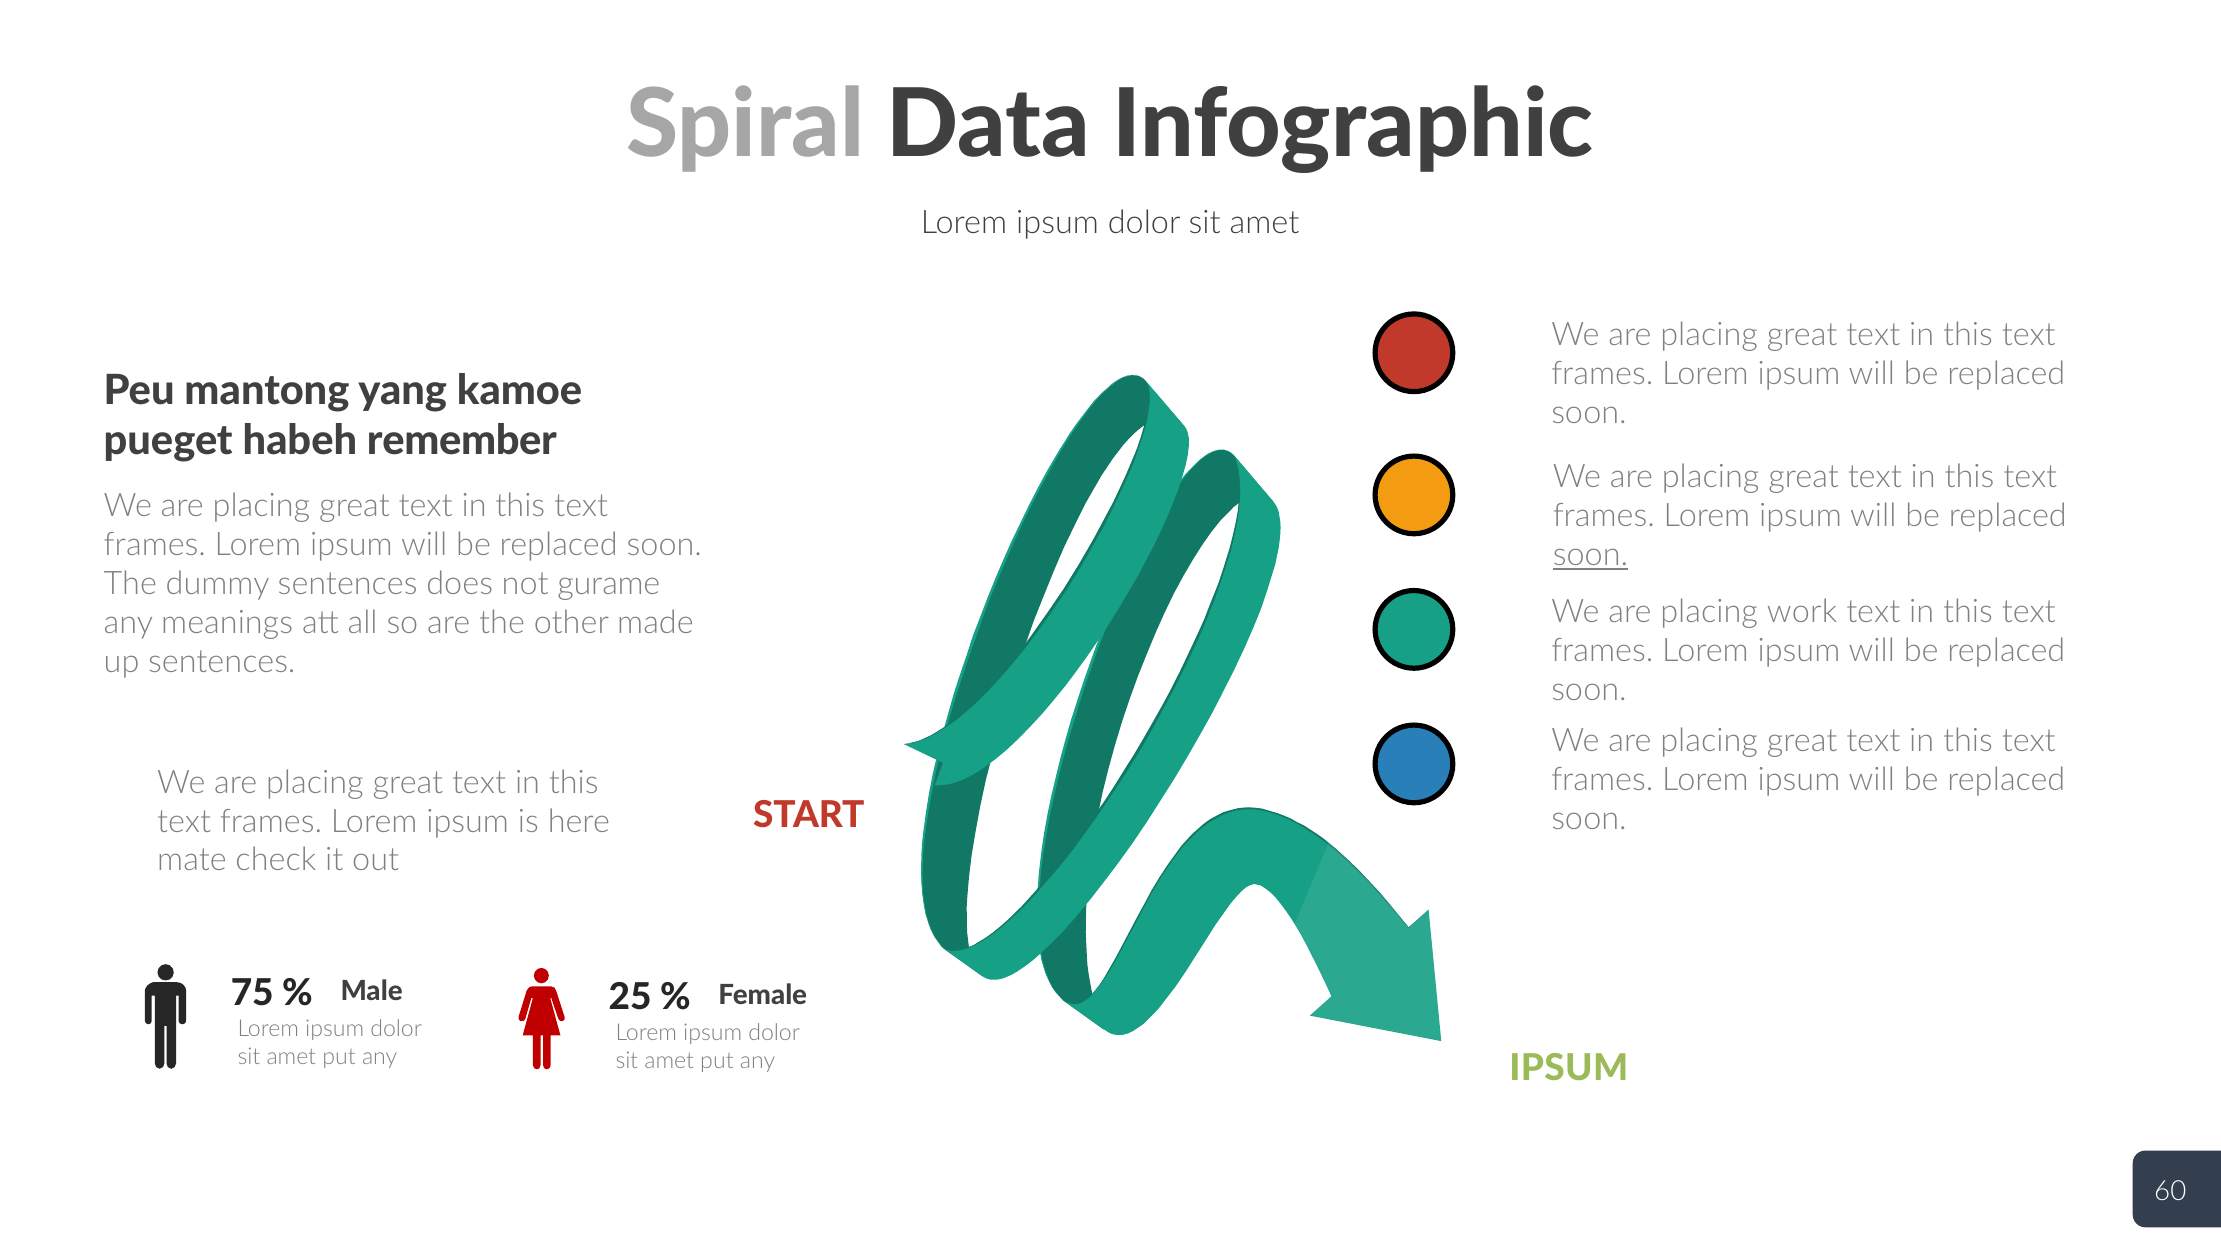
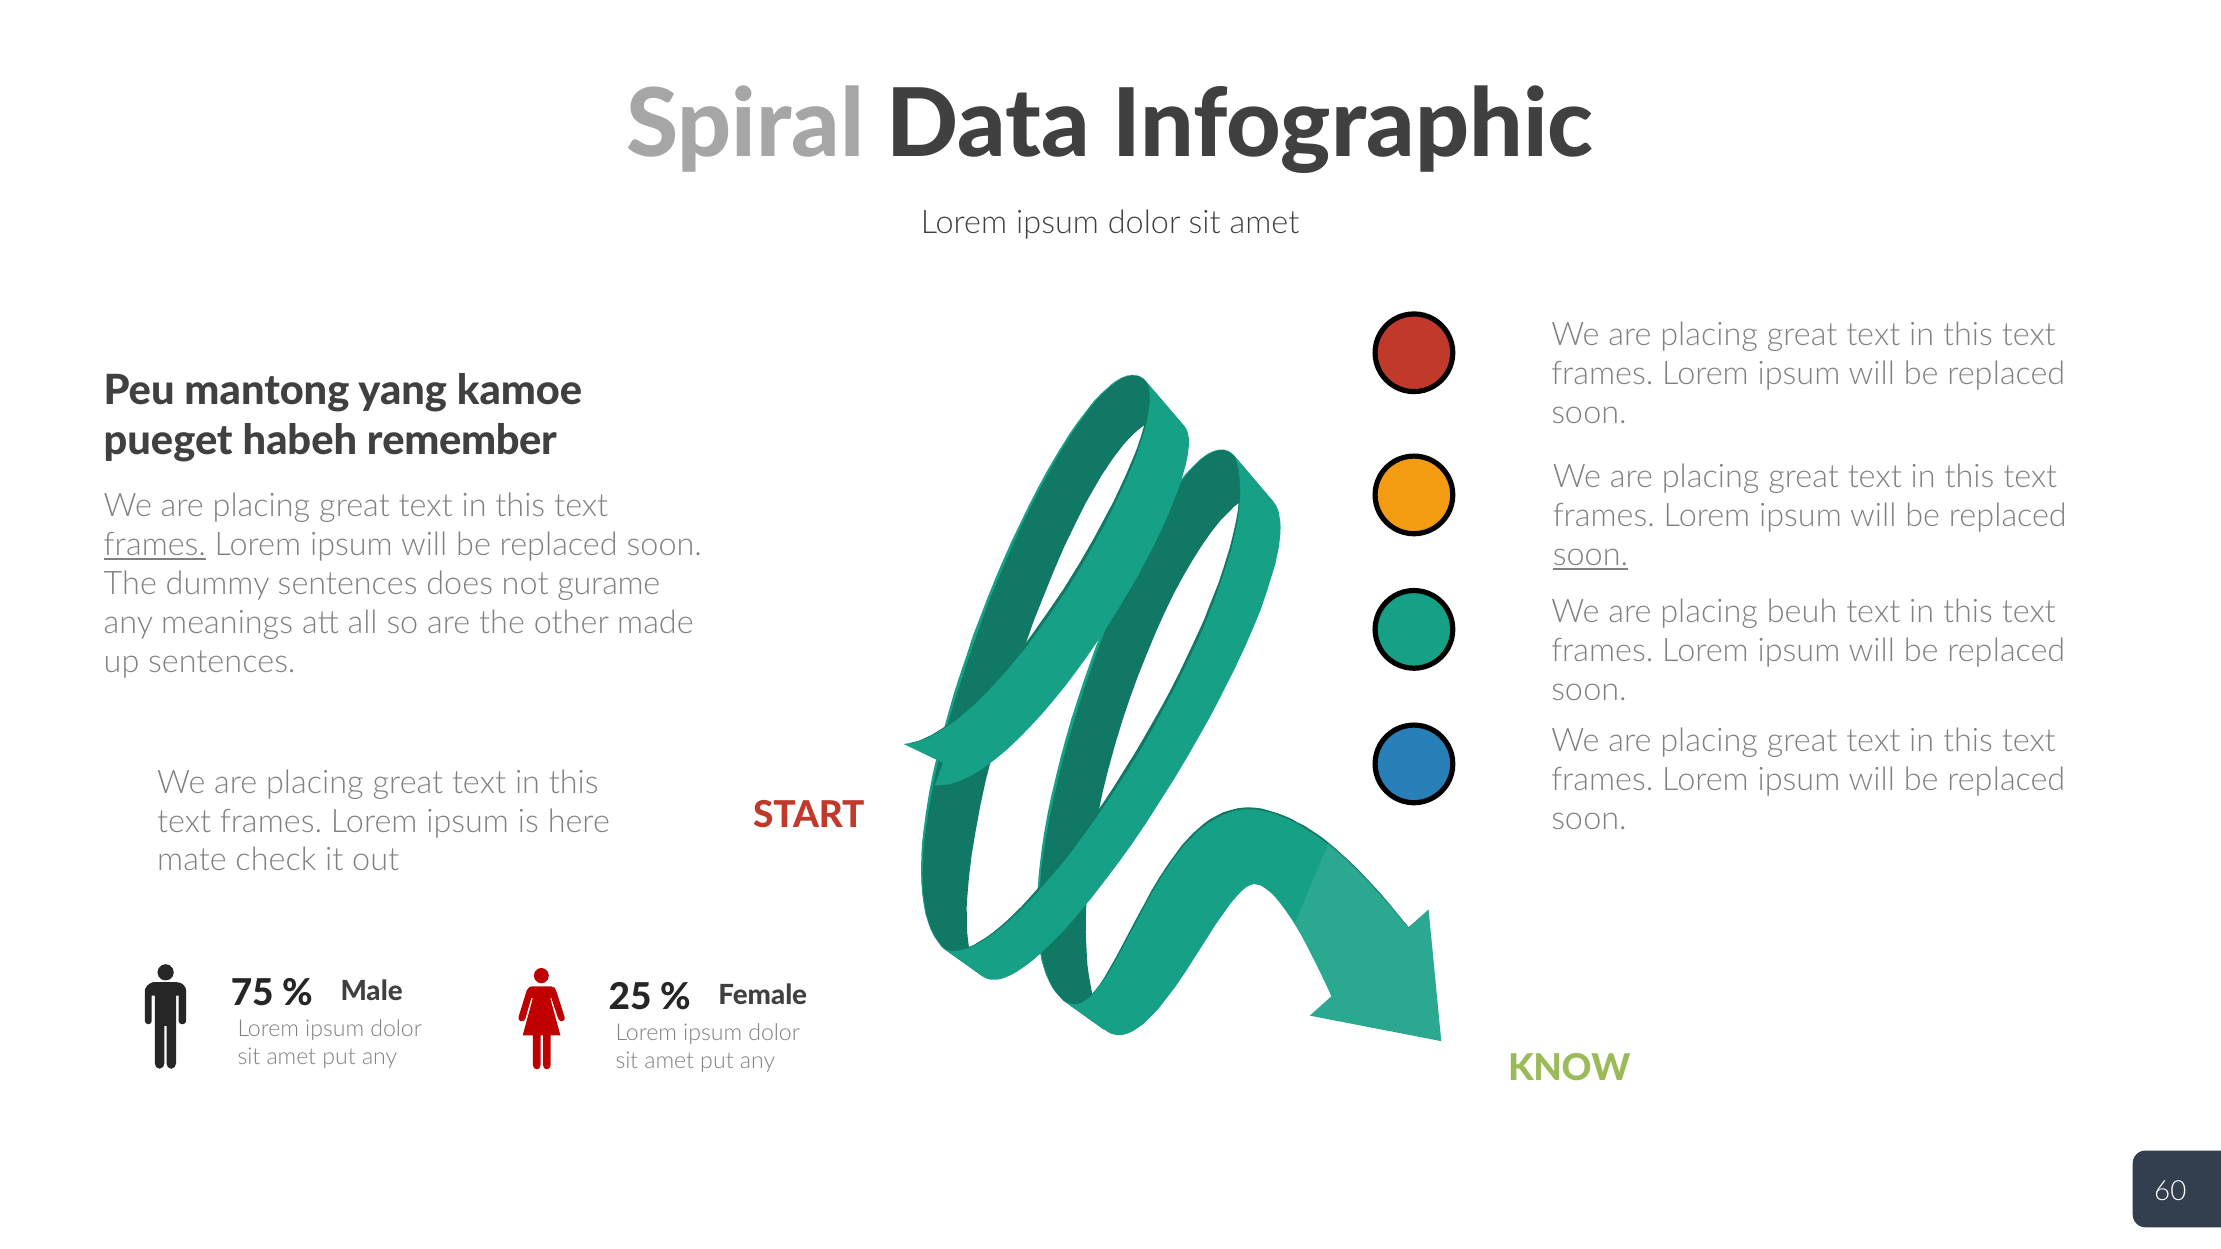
frames at (155, 545) underline: none -> present
work: work -> beuh
IPSUM at (1569, 1069): IPSUM -> KNOW
